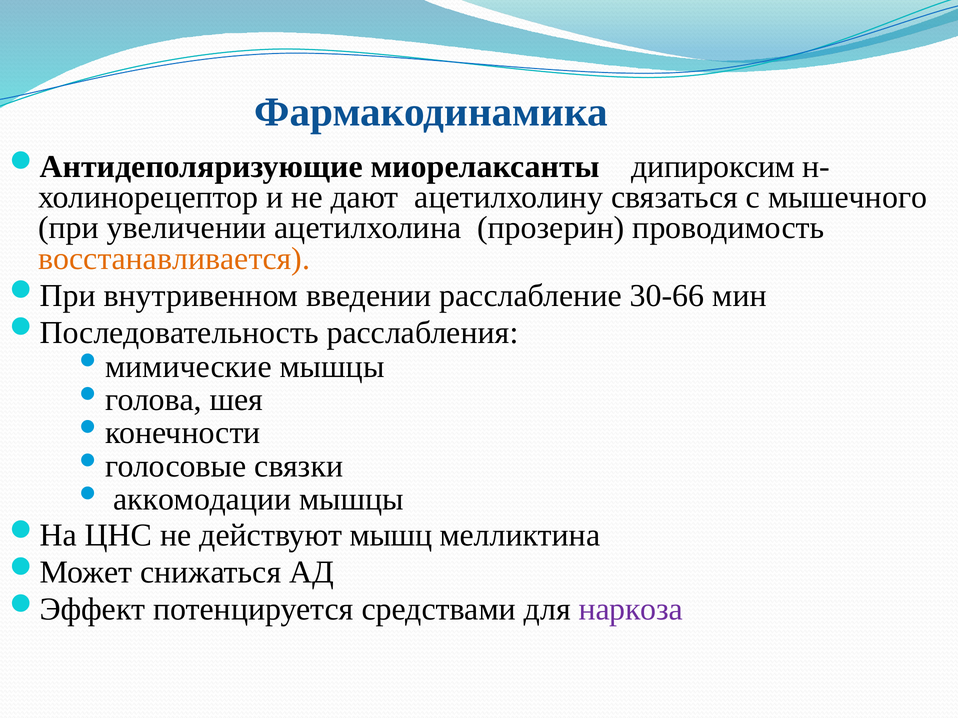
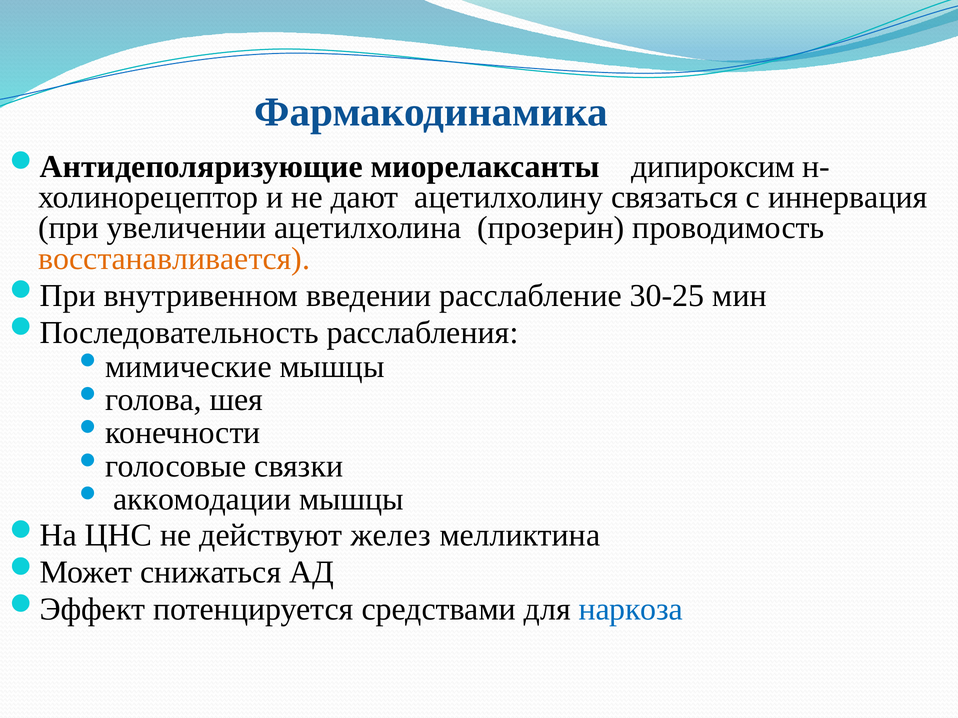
мышечного: мышечного -> иннервация
30-66: 30-66 -> 30-25
мышц: мышц -> желез
наркоза colour: purple -> blue
